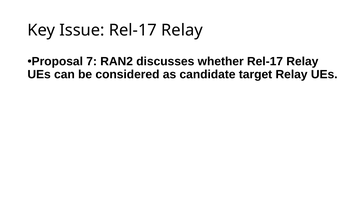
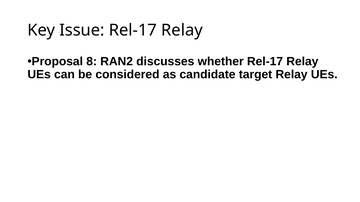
7: 7 -> 8
